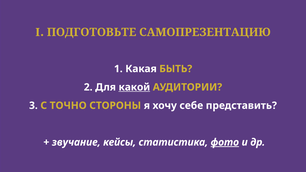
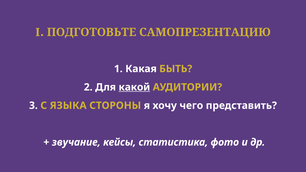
ТОЧНО: ТОЧНО -> ЯЗЫКА
себе: себе -> чего
фото underline: present -> none
